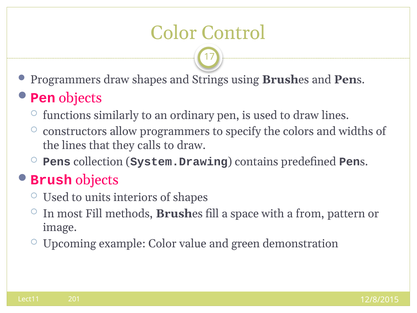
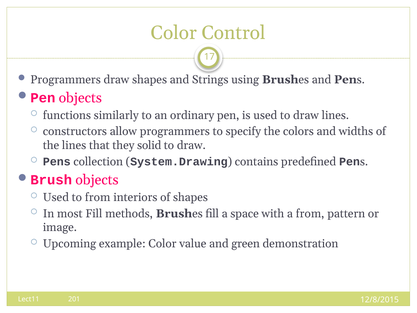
calls: calls -> solid
to units: units -> from
